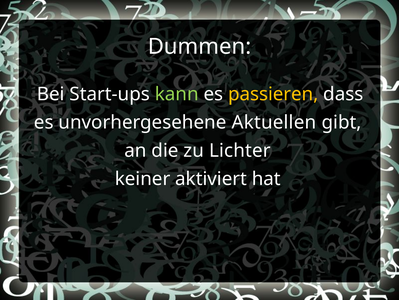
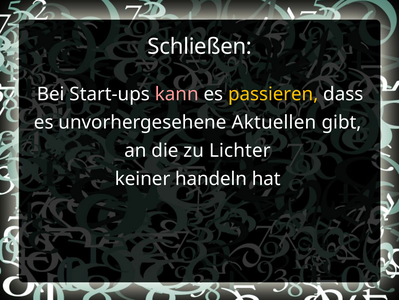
Dummen: Dummen -> Schließen
kann colour: light green -> pink
aktiviert: aktiviert -> handeln
